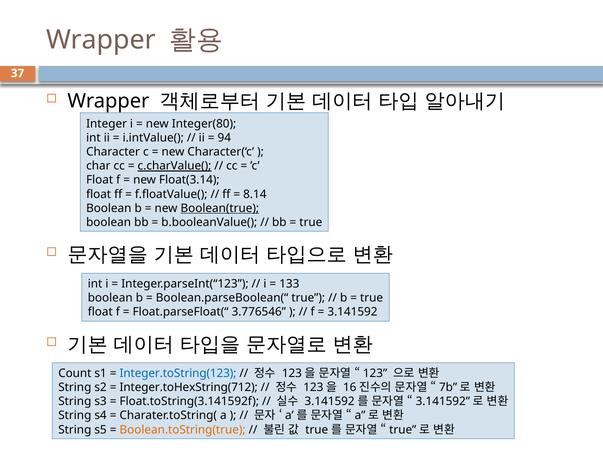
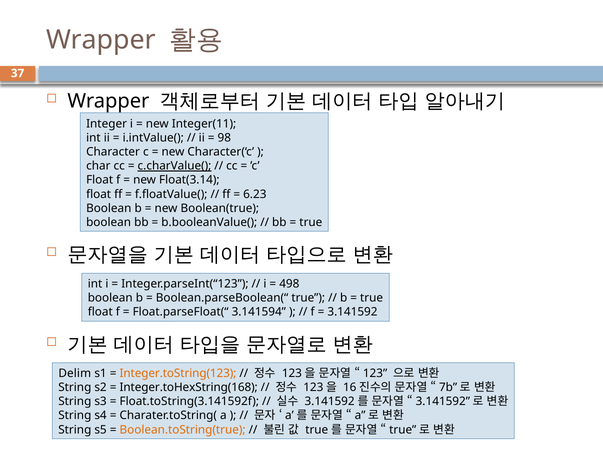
Integer(80: Integer(80 -> Integer(11
94: 94 -> 98
8.14: 8.14 -> 6.23
Boolean(true underline: present -> none
133: 133 -> 498
3.776546: 3.776546 -> 3.141594
Count: Count -> Delim
Integer.toString(123 colour: blue -> orange
Integer.toHexString(712: Integer.toHexString(712 -> Integer.toHexString(168
